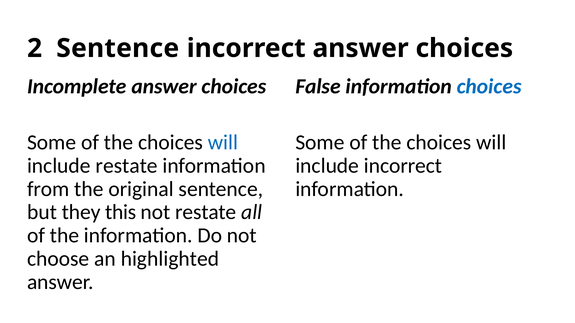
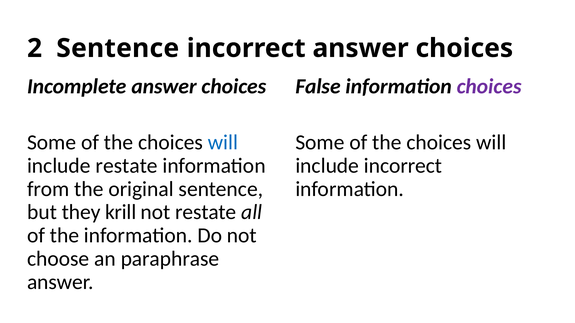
choices at (489, 87) colour: blue -> purple
this: this -> krill
highlighted: highlighted -> paraphrase
